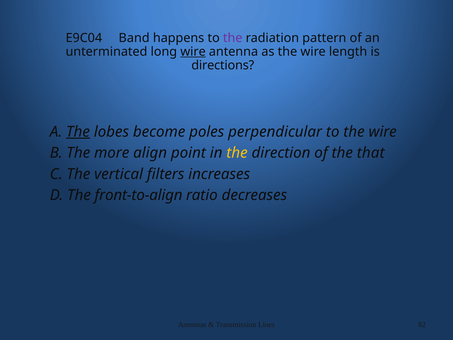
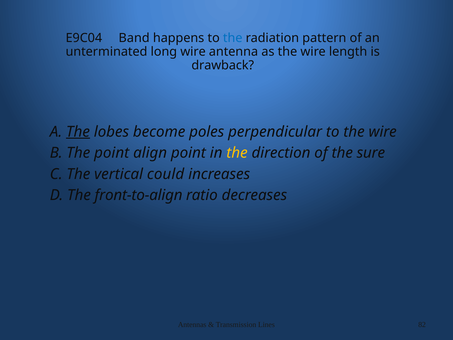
the at (233, 38) colour: purple -> blue
wire at (193, 52) underline: present -> none
directions: directions -> drawback
The more: more -> point
that: that -> sure
filters: filters -> could
